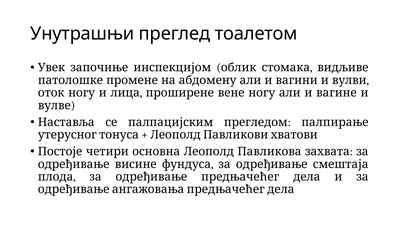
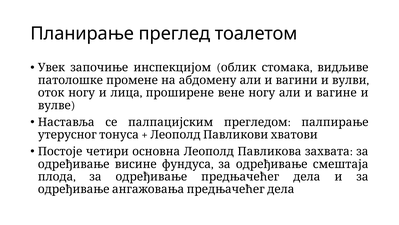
Унутрашњи: Унутрашњи -> Планирање
